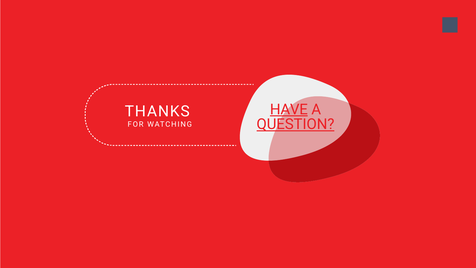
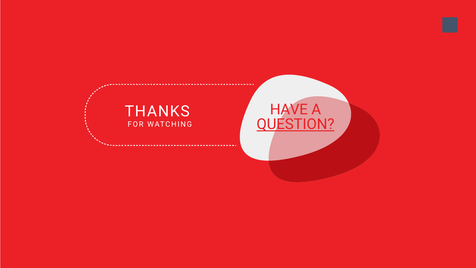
HAVE underline: present -> none
